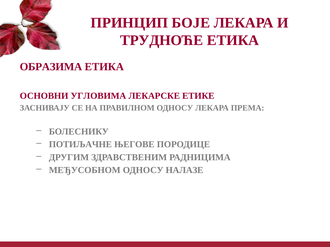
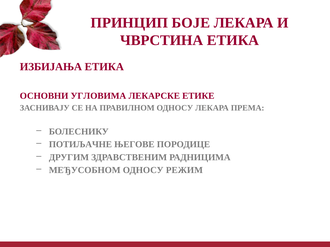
ТРУДНОЋЕ: ТРУДНОЋЕ -> ЧВРСТИНА
ОБРАЗИМА: ОБРАЗИМА -> ИЗБИЈАЊА
НАЛАЗЕ: НАЛАЗЕ -> РЕЖИМ
